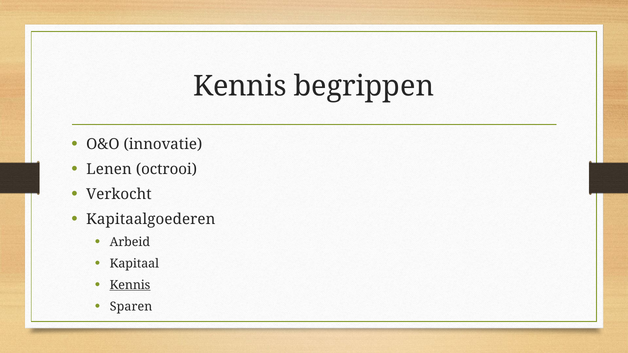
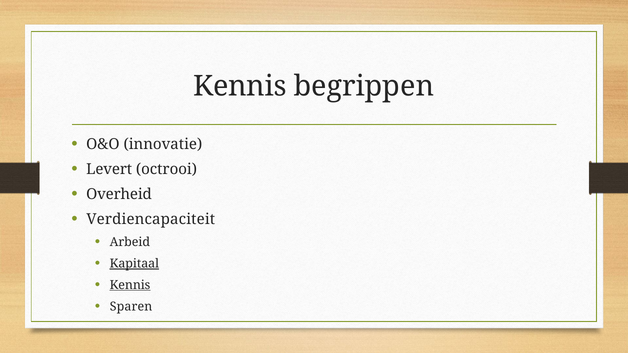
Lenen: Lenen -> Levert
Verkocht: Verkocht -> Overheid
Kapitaalgoederen: Kapitaalgoederen -> Verdiencapaciteit
Kapitaal underline: none -> present
